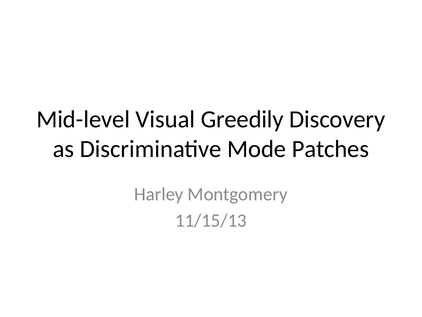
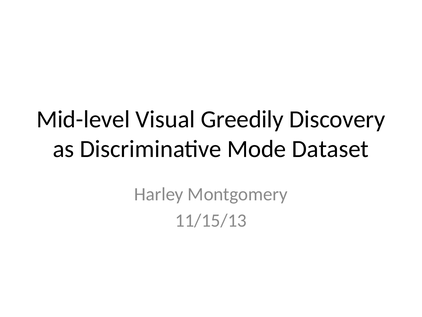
Patches: Patches -> Dataset
